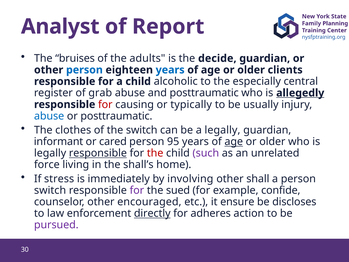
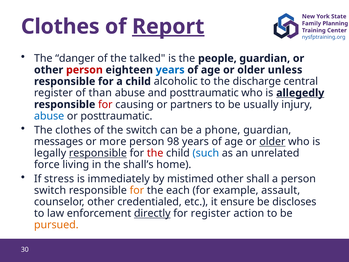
Analyst at (60, 27): Analyst -> Clothes
Report underline: none -> present
bruises: bruises -> danger
adults: adults -> talked
decide: decide -> people
person at (84, 70) colour: blue -> red
clients: clients -> unless
especially: especially -> discharge
grab: grab -> than
typically: typically -> partners
a legally: legally -> phone
informant: informant -> messages
cared: cared -> more
95: 95 -> 98
age at (234, 142) underline: present -> none
older at (272, 142) underline: none -> present
such colour: purple -> blue
involving: involving -> mistimed
for at (137, 190) colour: purple -> orange
sued: sued -> each
confide: confide -> assault
encouraged: encouraged -> credentialed
for adheres: adheres -> register
pursued colour: purple -> orange
